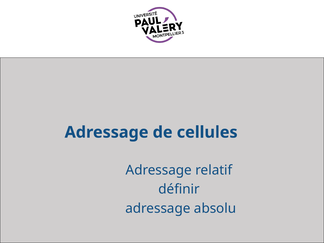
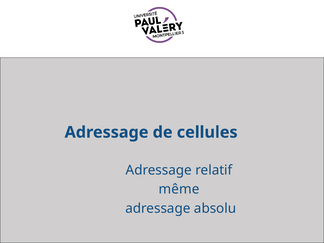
définir: définir -> même
